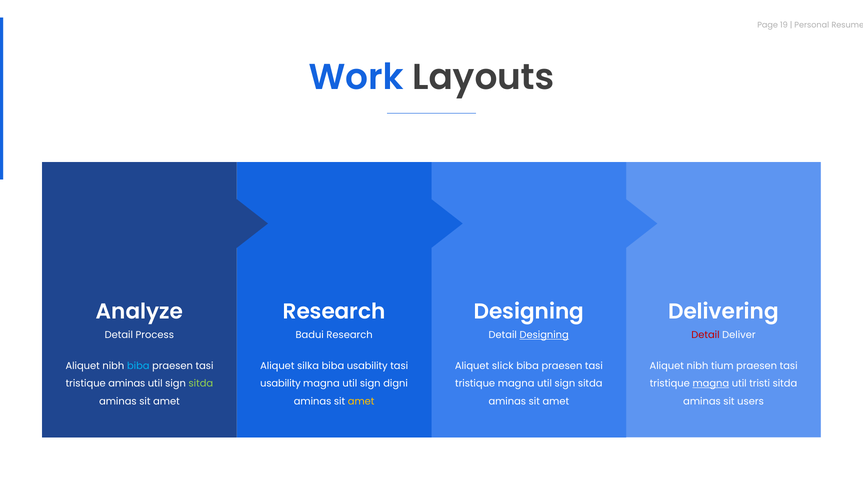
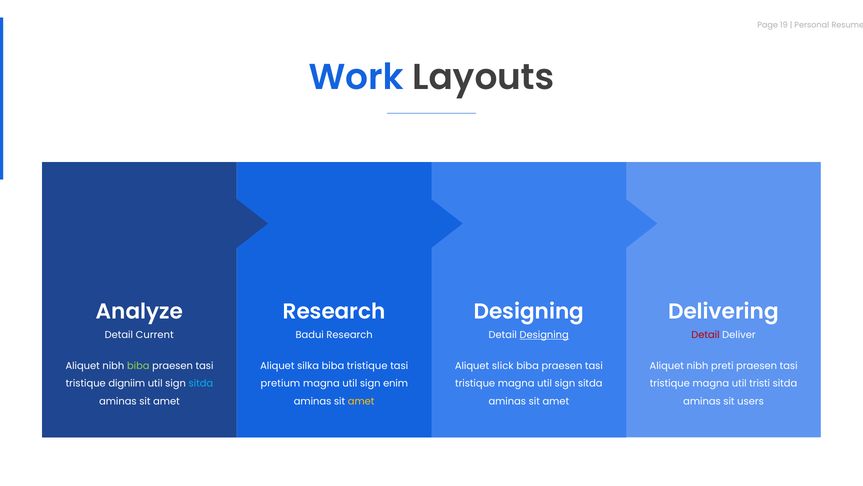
Process: Process -> Current
biba at (138, 365) colour: light blue -> light green
biba usability: usability -> tristique
tium: tium -> preti
tristique aminas: aminas -> digniim
sitda at (201, 383) colour: light green -> light blue
usability at (280, 383): usability -> pretium
digni: digni -> enim
magna at (711, 383) underline: present -> none
